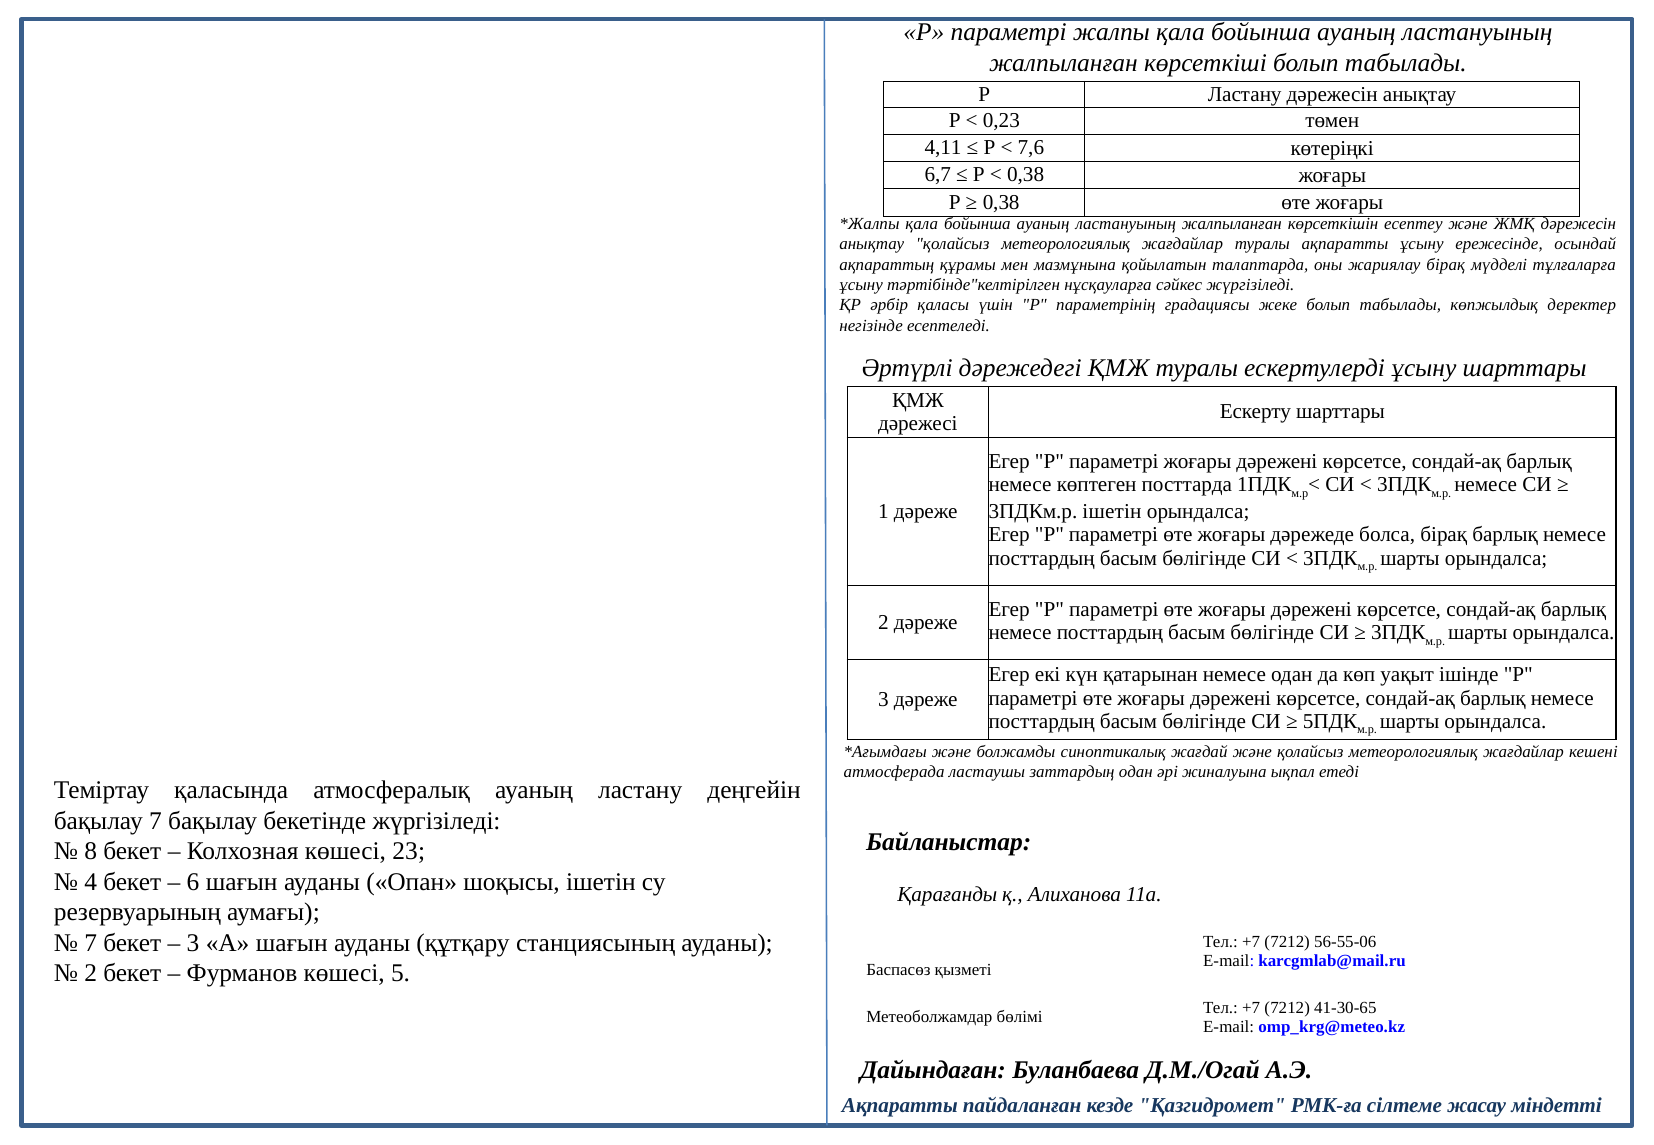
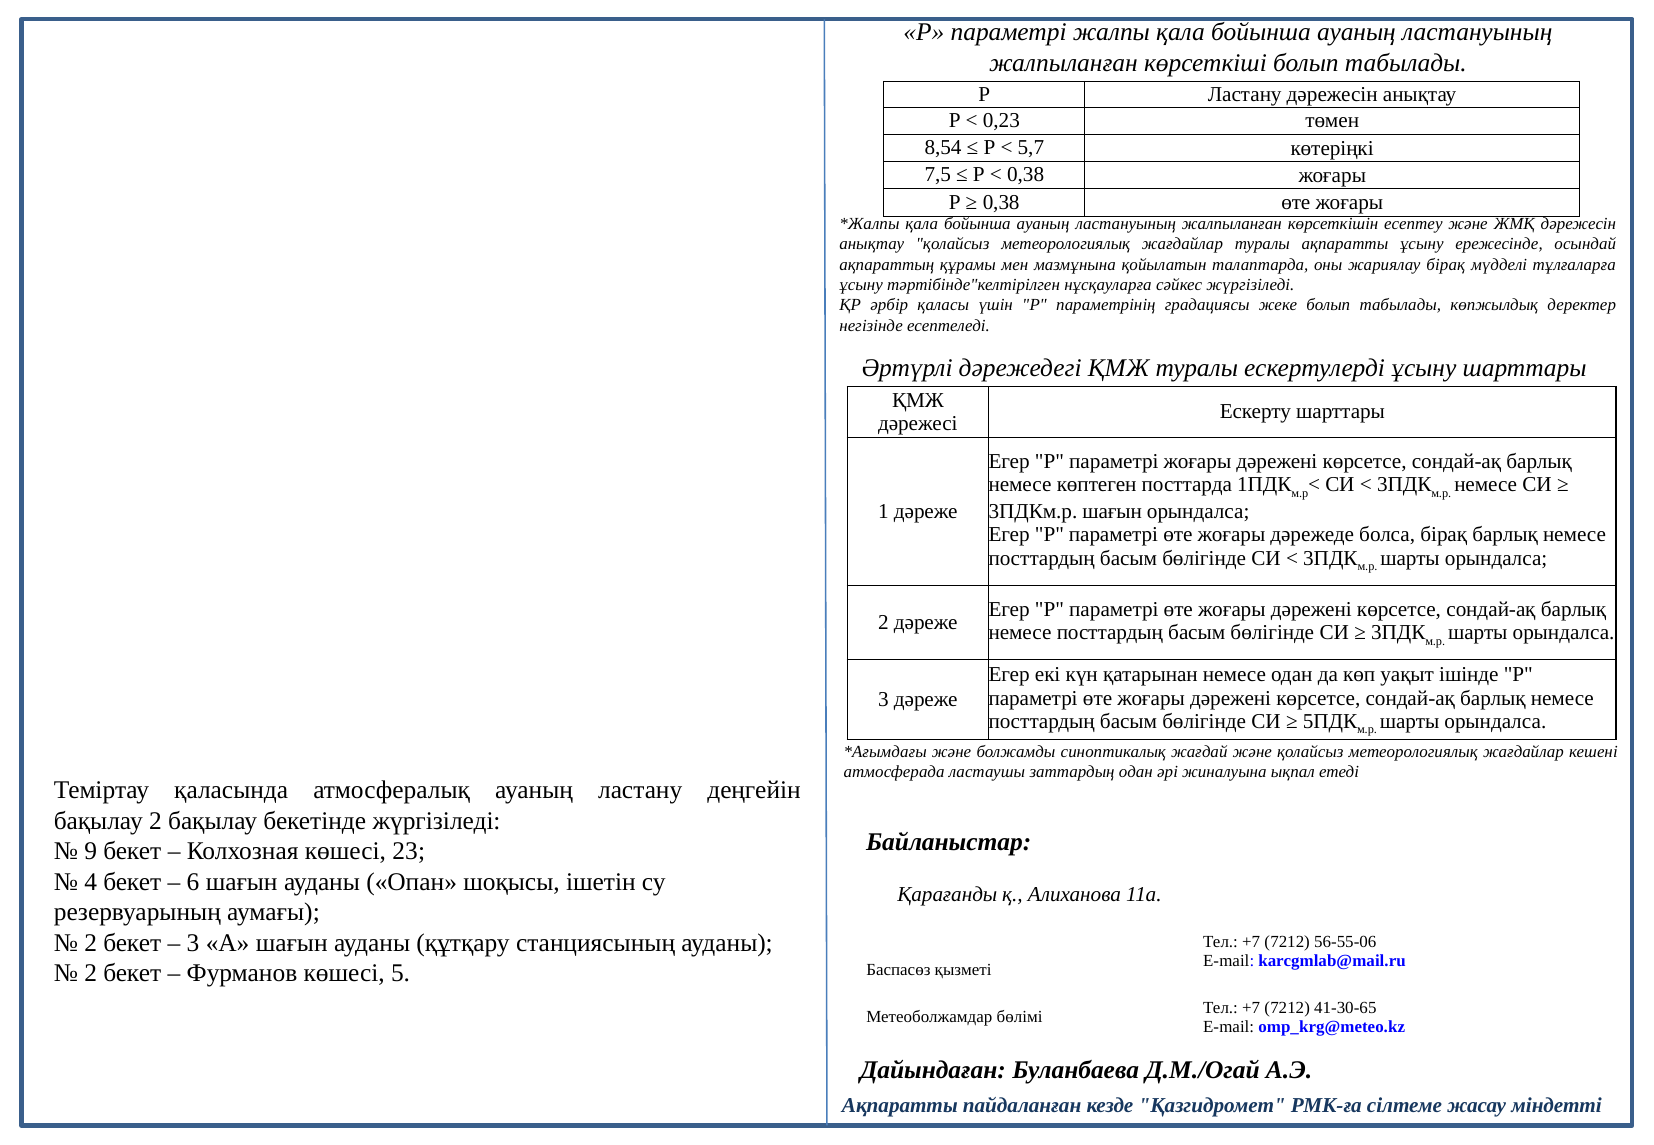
4,11: 4,11 -> 8,54
7,6: 7,6 -> 5,7
6,7: 6,7 -> 7,5
3ПДКм.р ішетін: ішетін -> шағын
бақылау 7: 7 -> 2
8: 8 -> 9
7 at (91, 943): 7 -> 2
